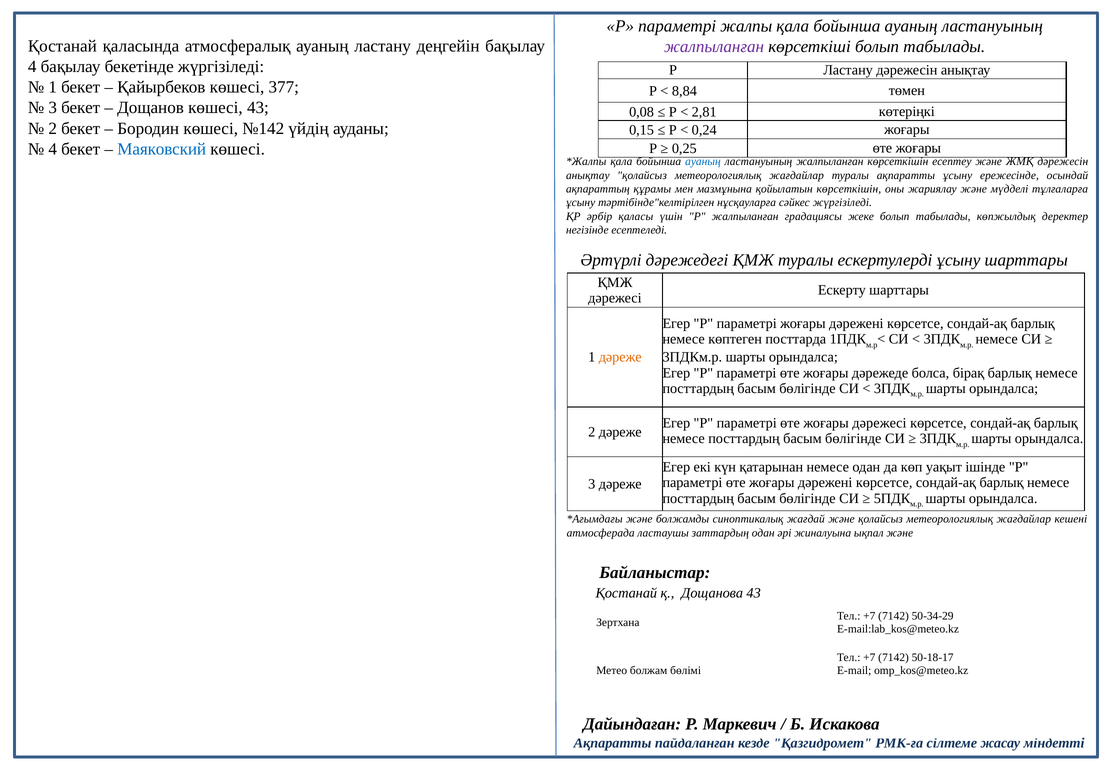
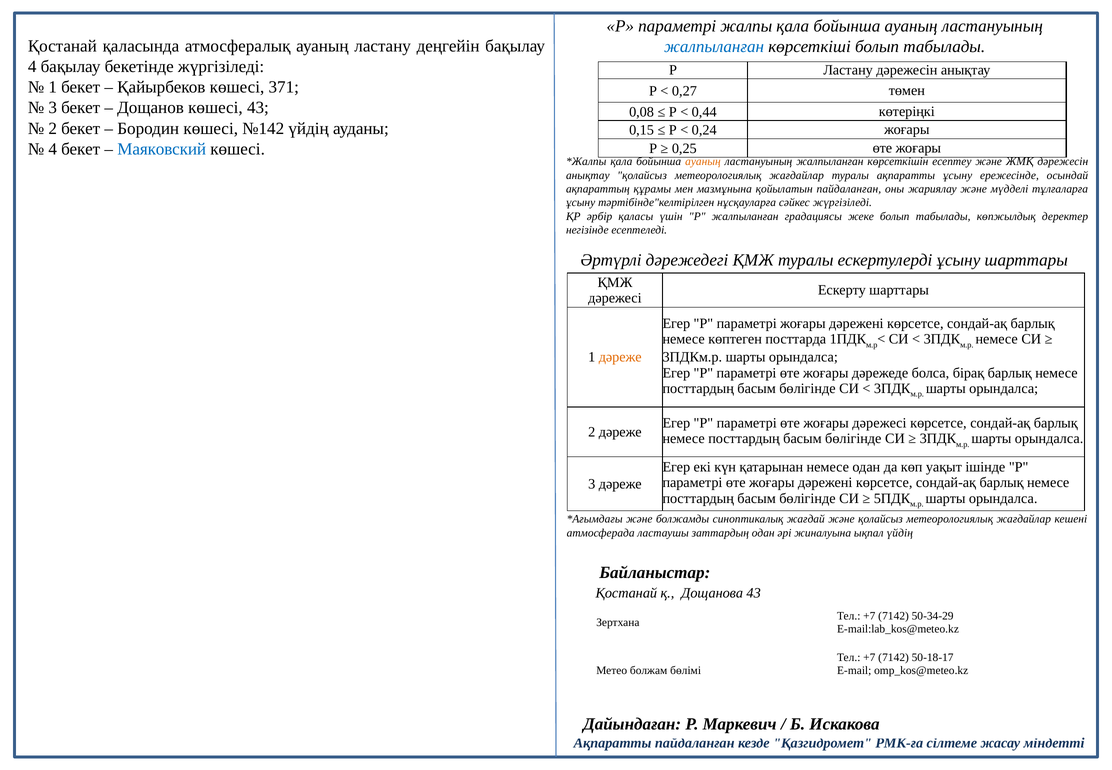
жалпыланған at (714, 47) colour: purple -> blue
377: 377 -> 371
8,84: 8,84 -> 0,27
2,81: 2,81 -> 0,44
ауаның at (703, 162) colour: blue -> orange
қойылатын көрсеткішін: көрсеткішін -> пайдаланған
ықпал және: және -> үйдің
